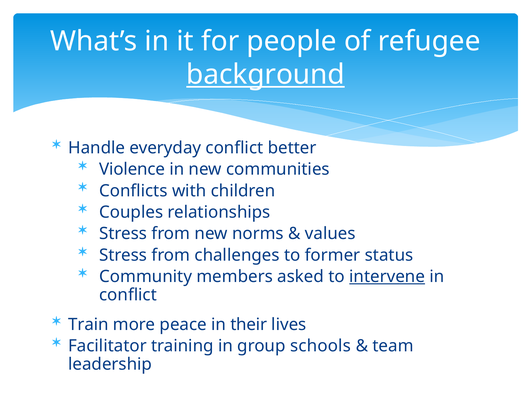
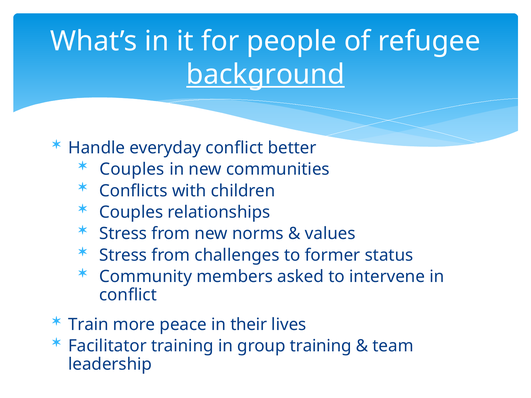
Violence at (132, 169): Violence -> Couples
intervene underline: present -> none
group schools: schools -> training
